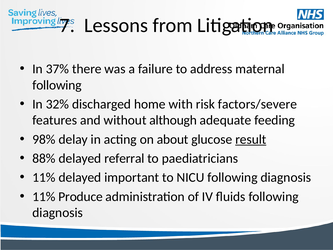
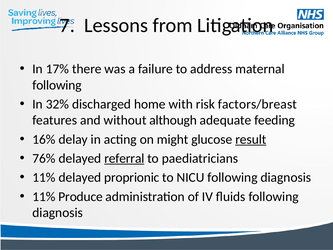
37%: 37% -> 17%
factors/severe: factors/severe -> factors/breast
98%: 98% -> 16%
about: about -> might
88%: 88% -> 76%
referral underline: none -> present
important: important -> proprionic
